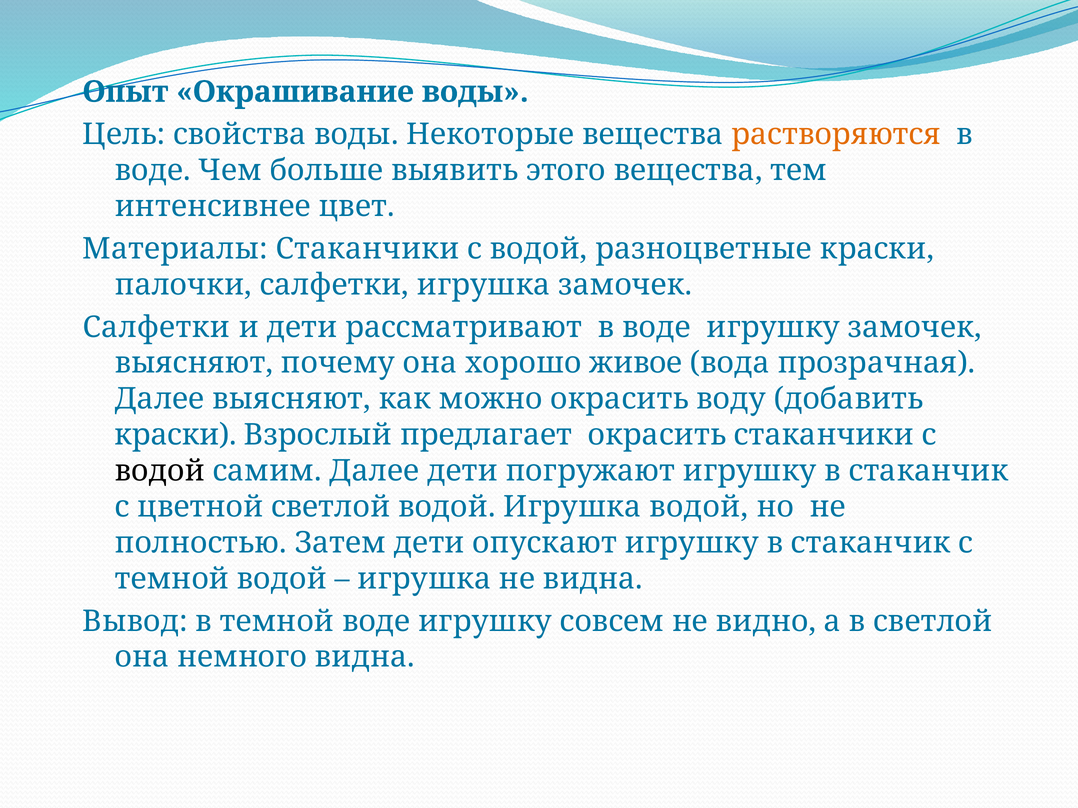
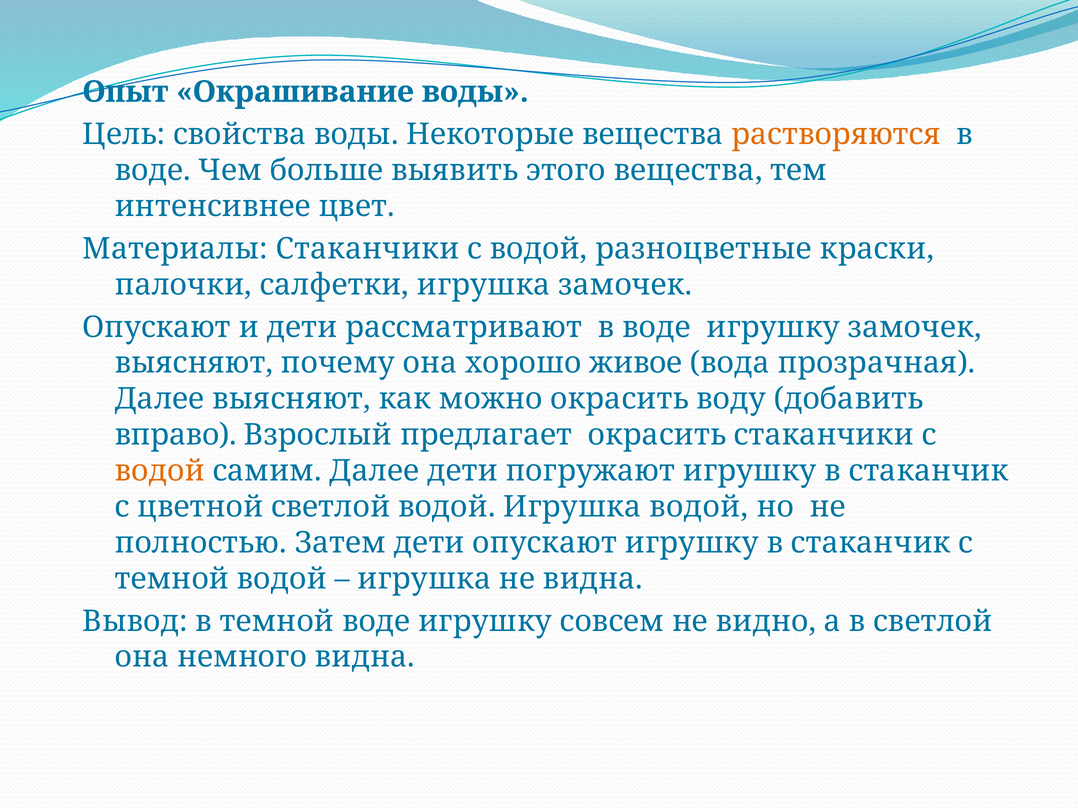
Салфетки at (156, 327): Салфетки -> Опускают
краски at (176, 435): краски -> вправо
водой at (160, 471) colour: black -> orange
